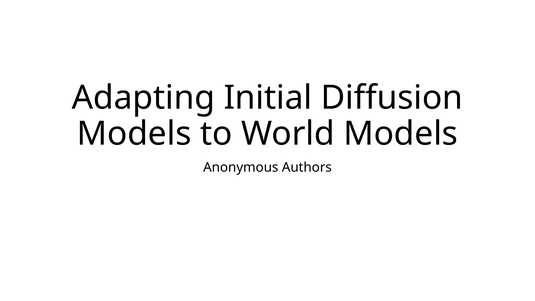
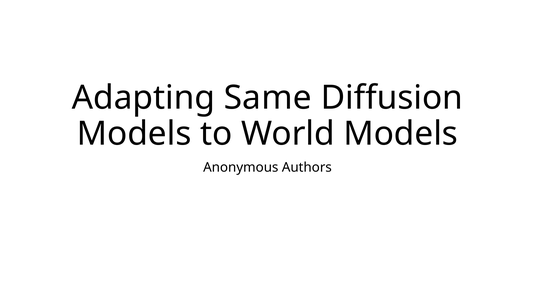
Initial: Initial -> Same
